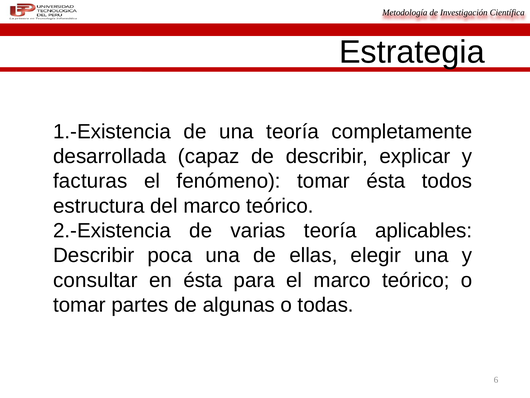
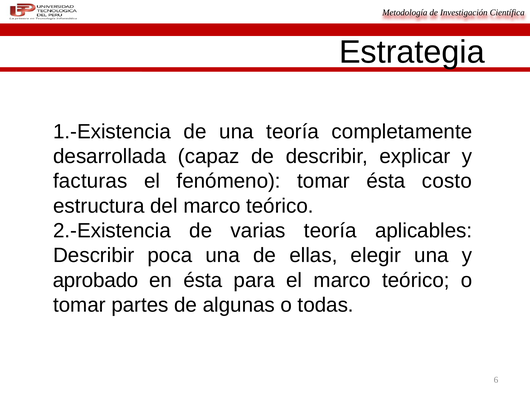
todos: todos -> costo
consultar: consultar -> aprobado
